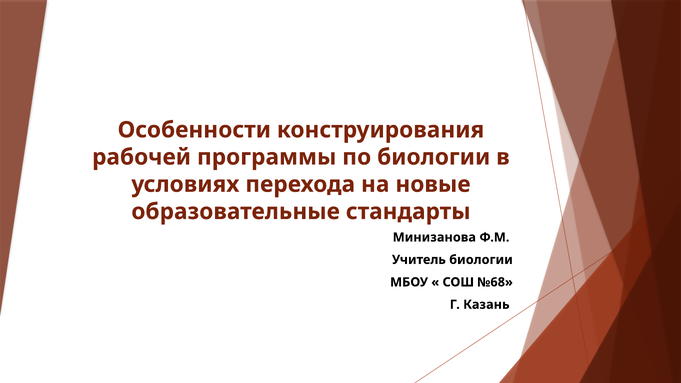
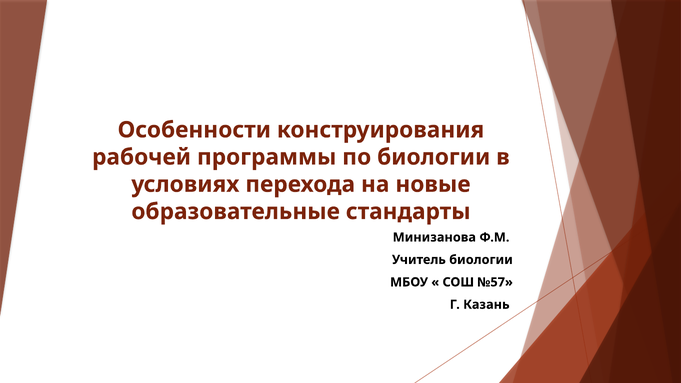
№68: №68 -> №57
